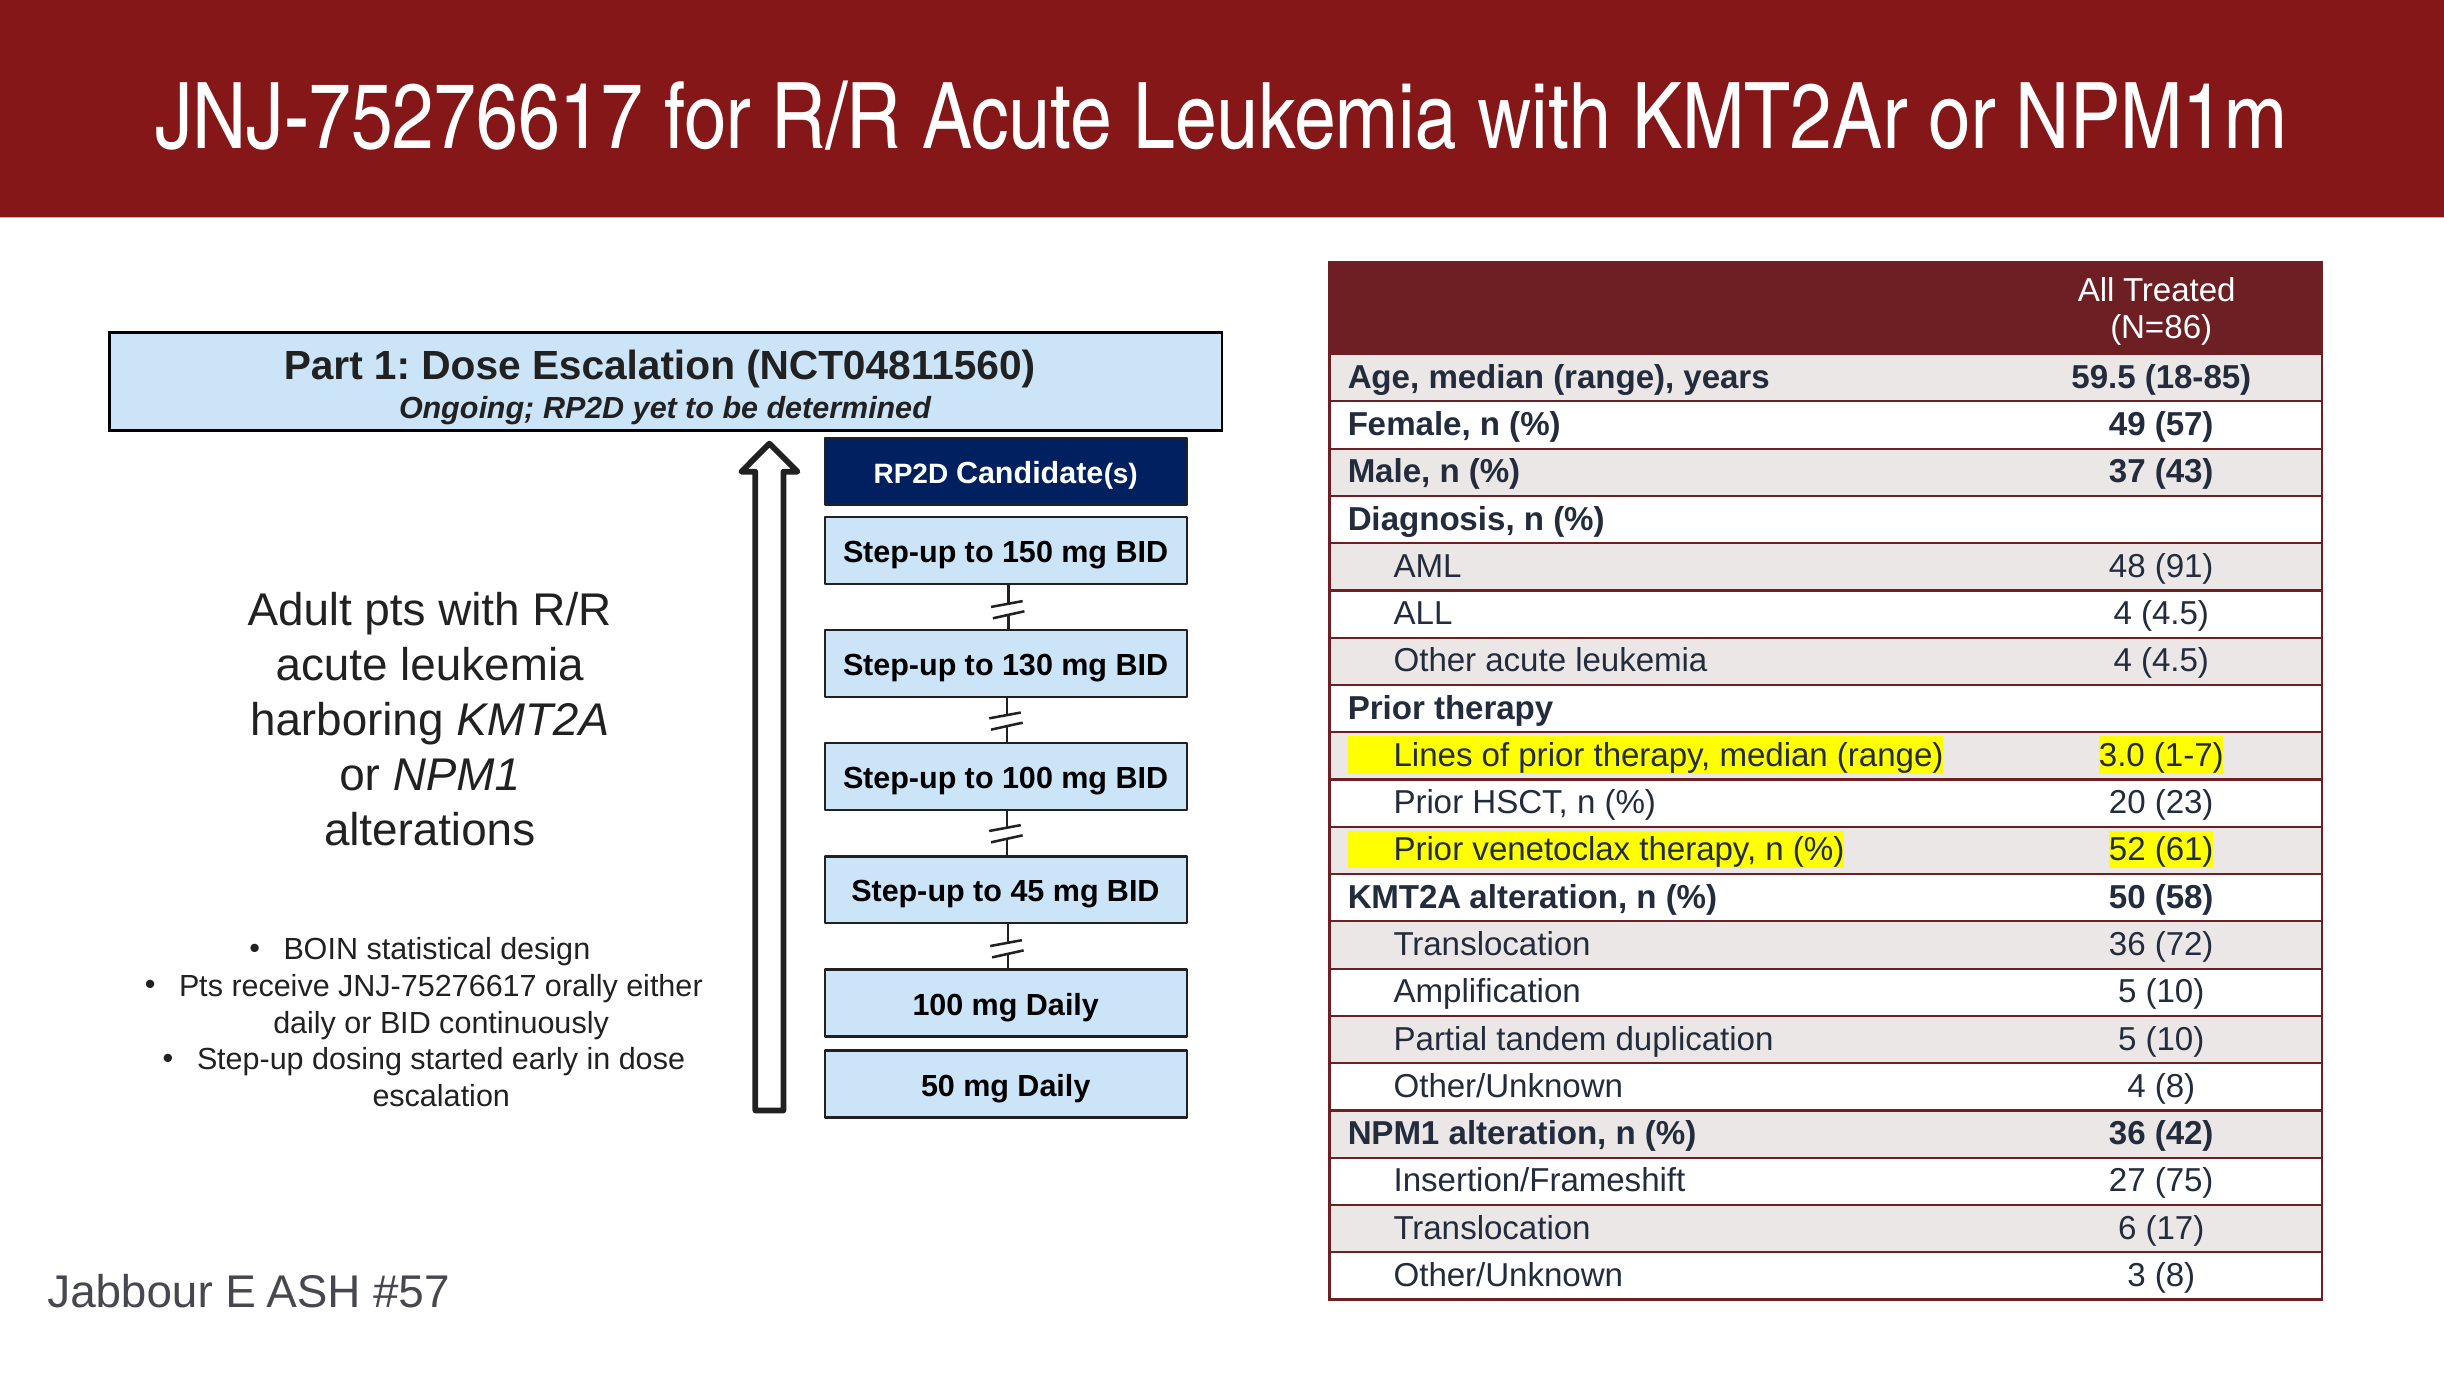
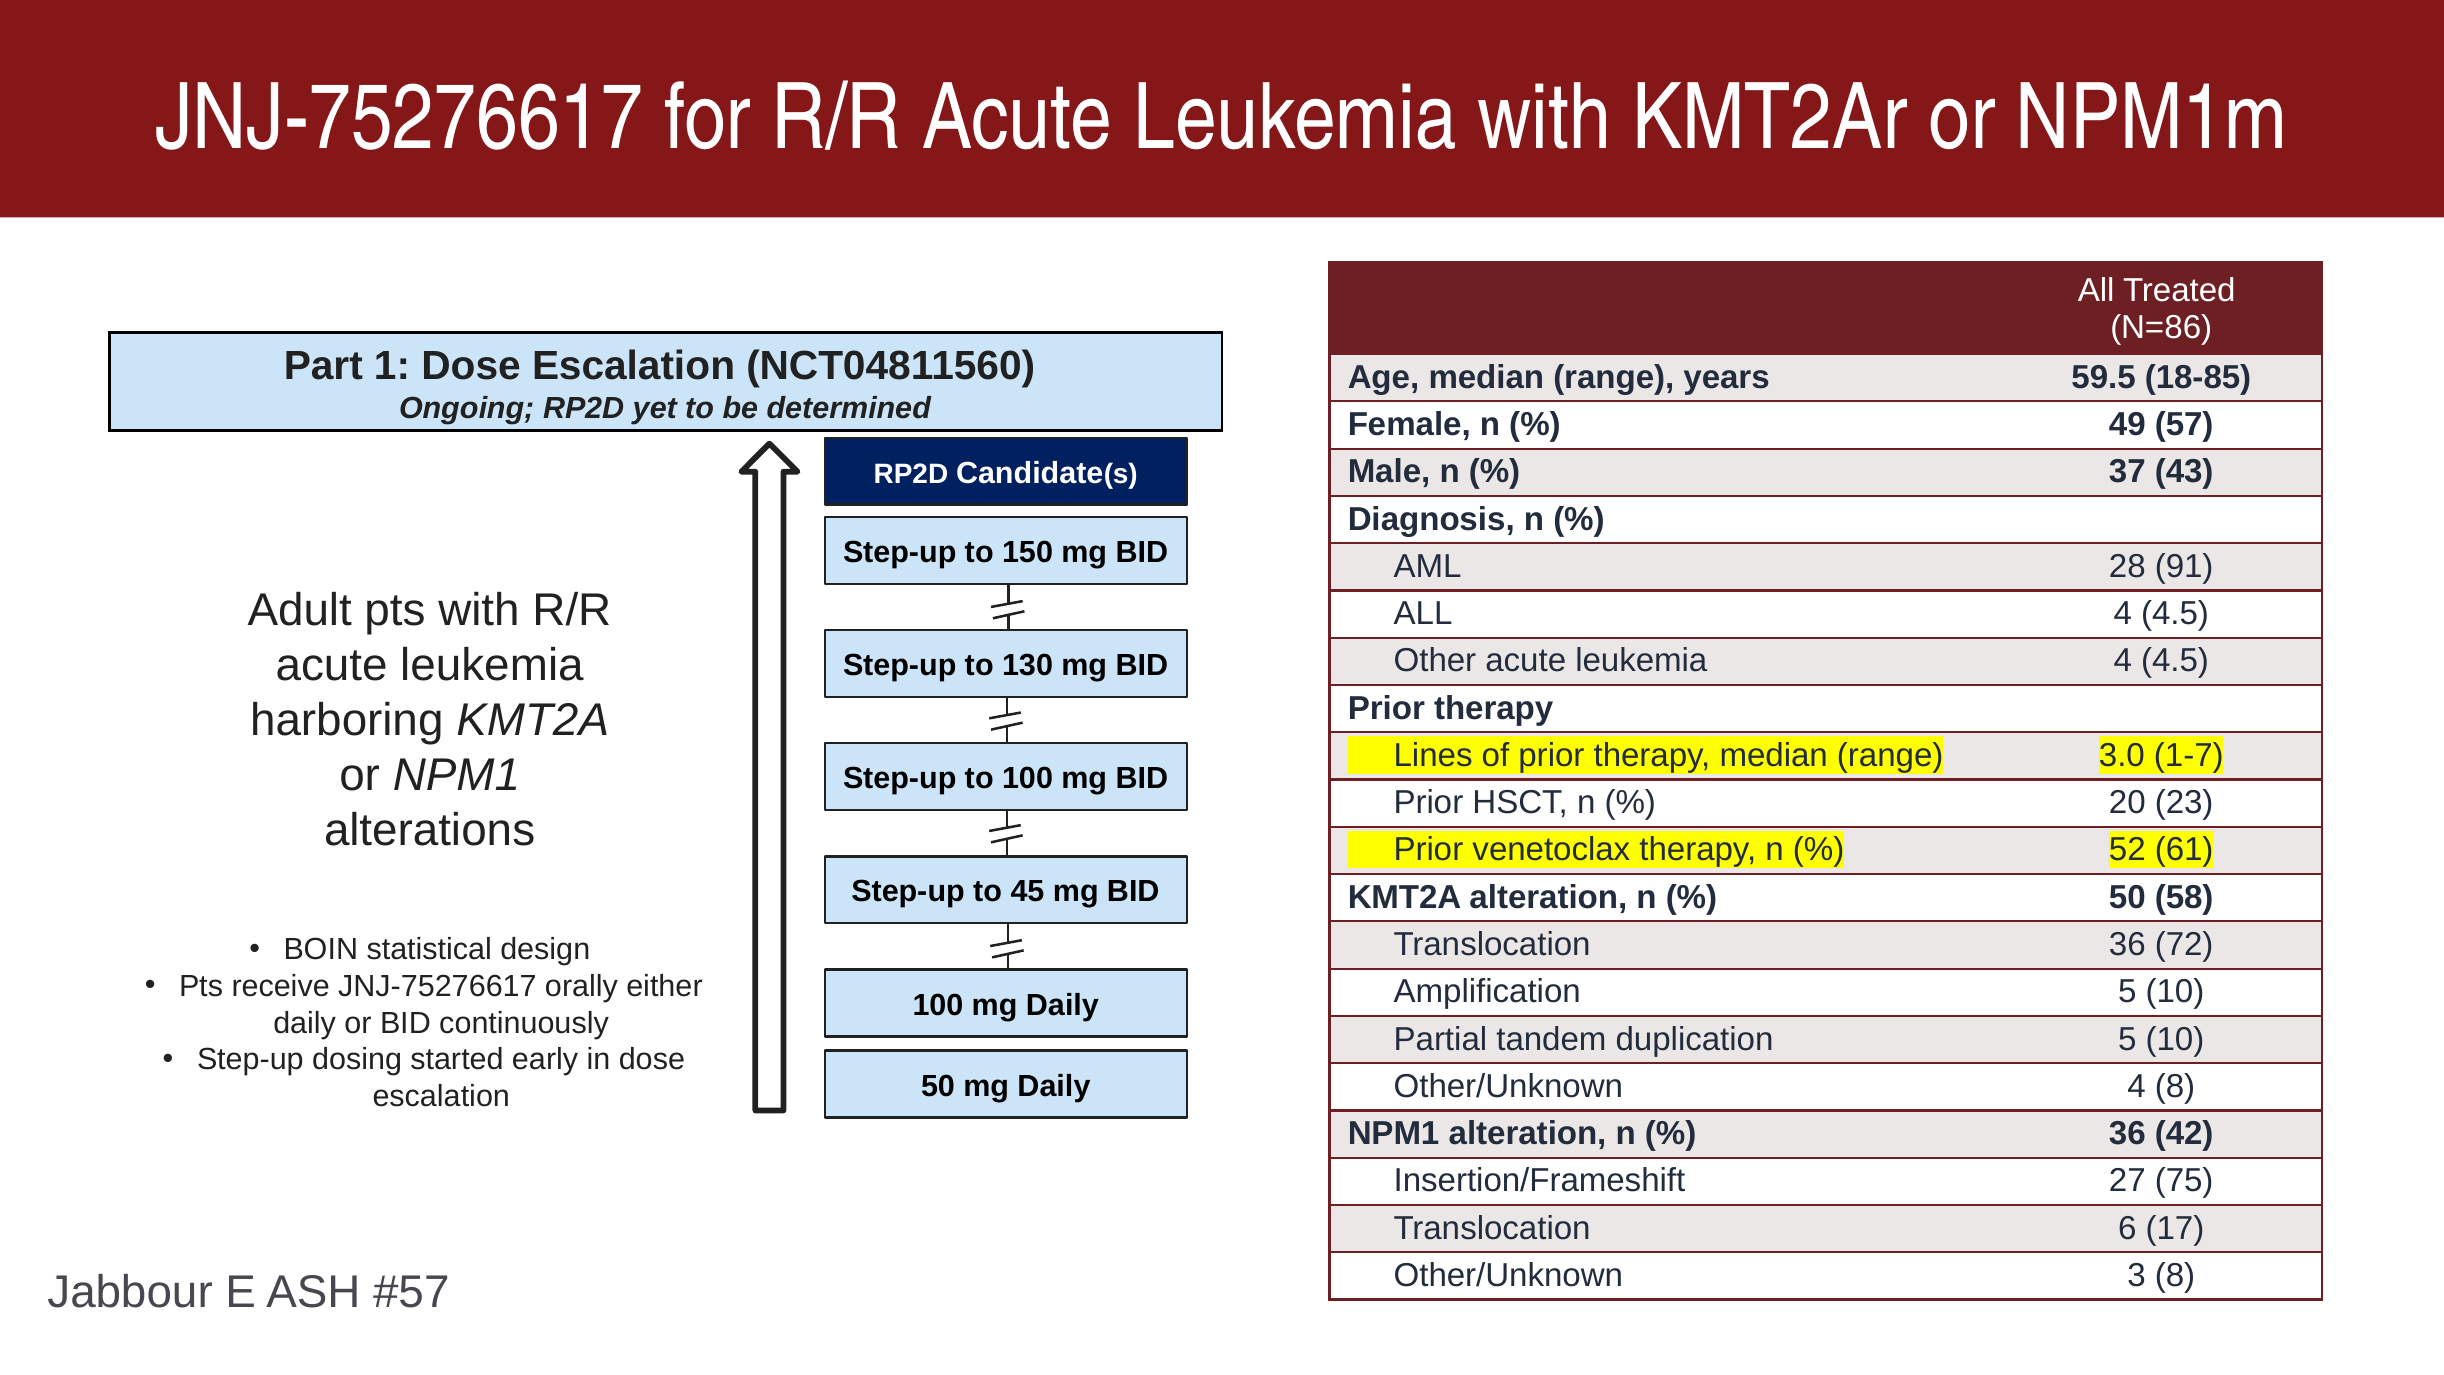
48: 48 -> 28
